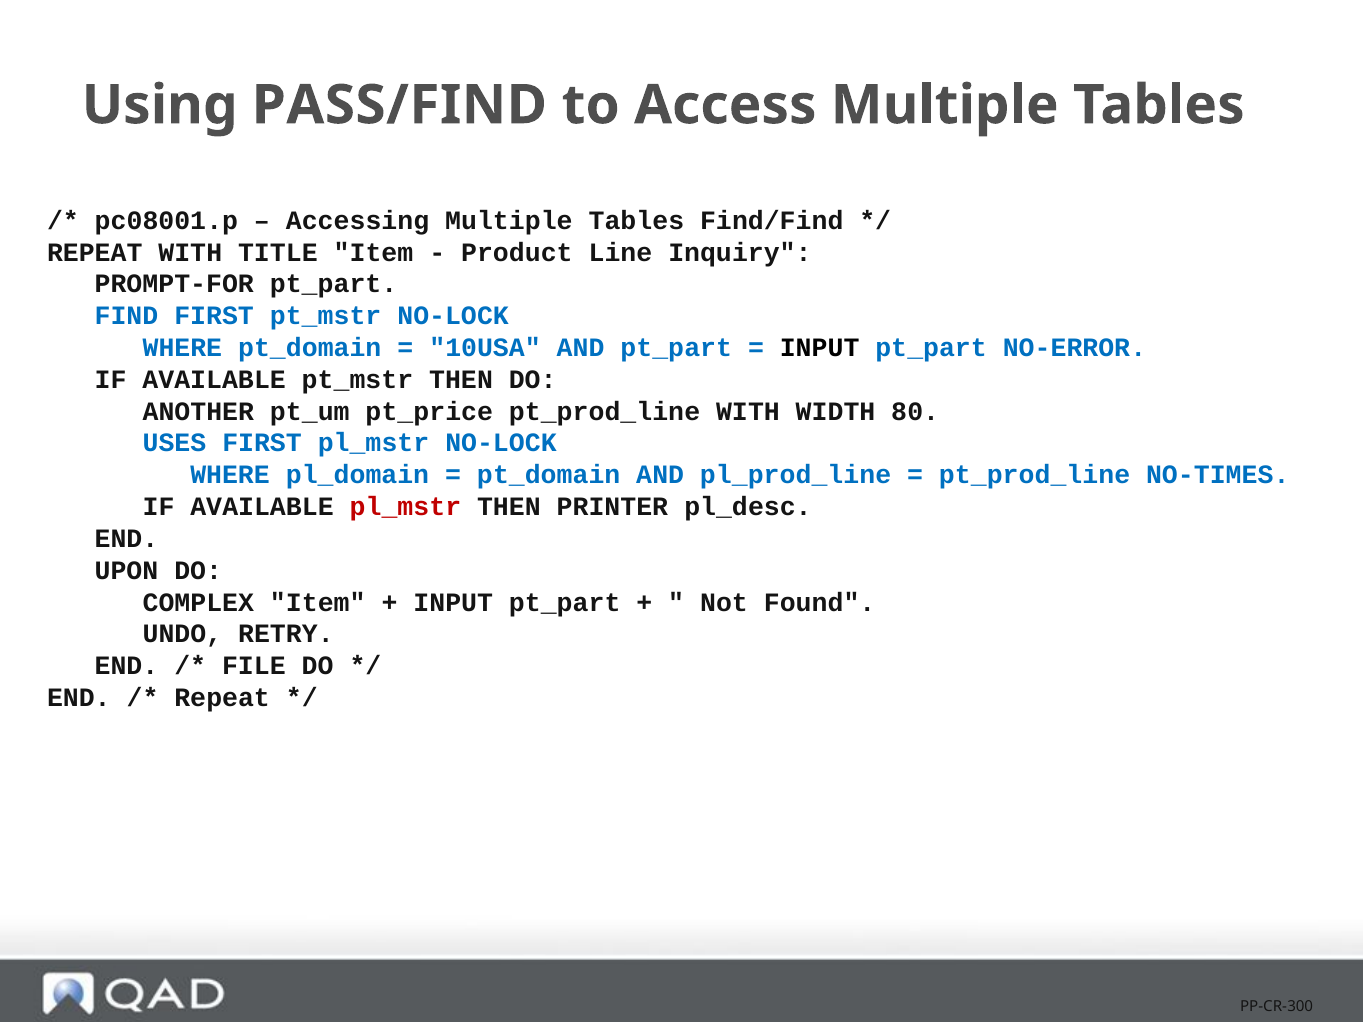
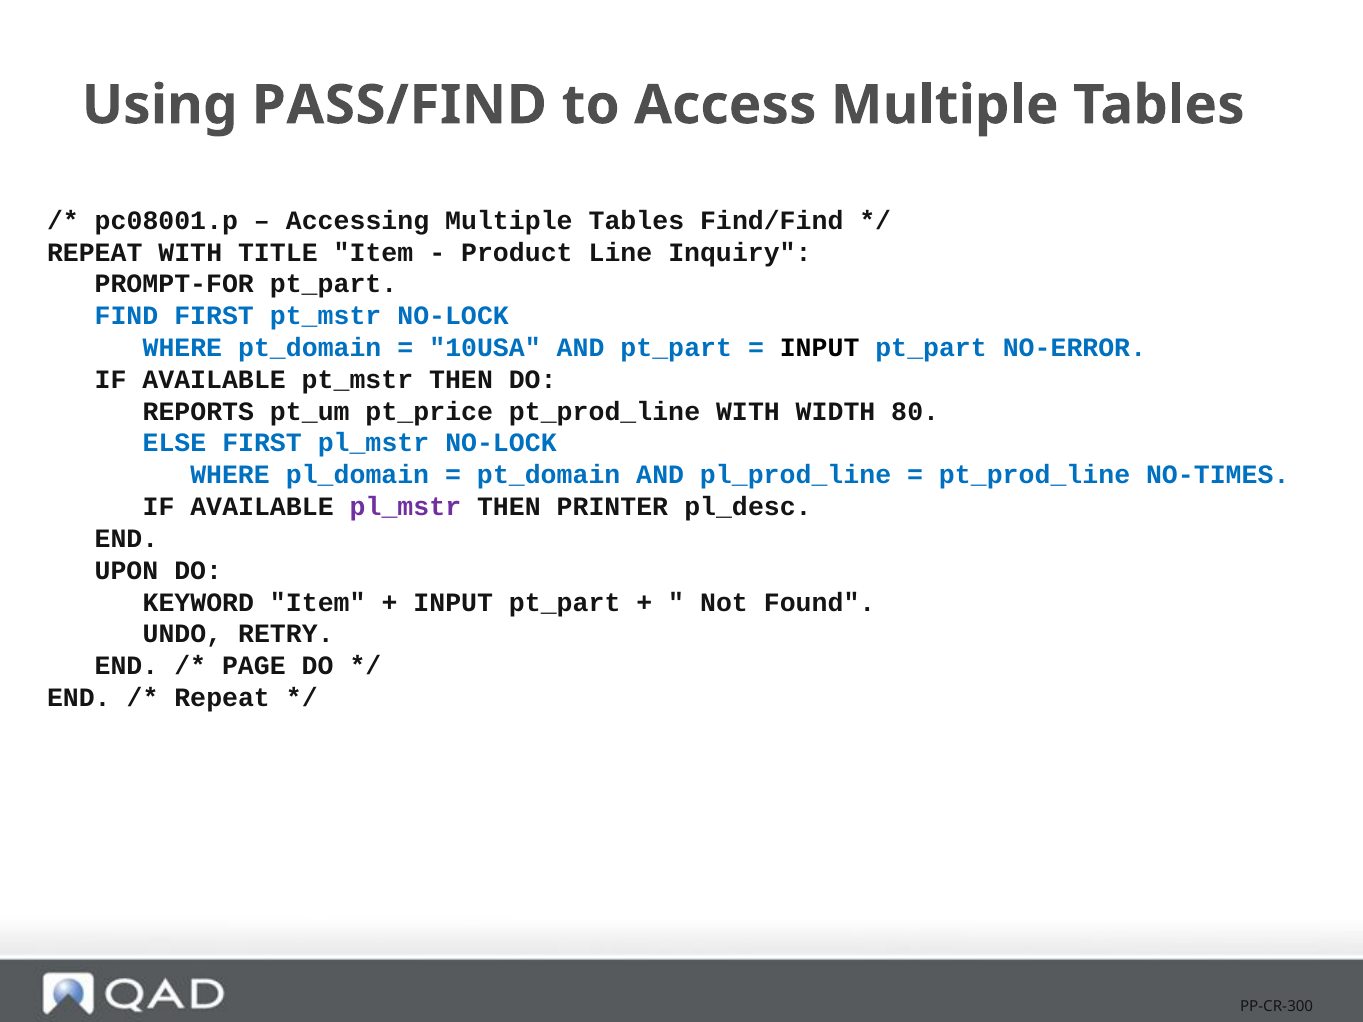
ANOTHER: ANOTHER -> REPORTS
USES: USES -> ELSE
pl_mstr at (405, 507) colour: red -> purple
COMPLEX: COMPLEX -> KEYWORD
FILE: FILE -> PAGE
